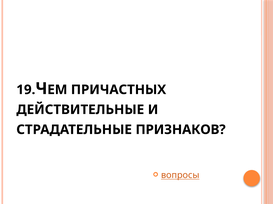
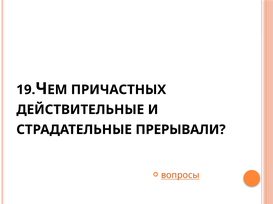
ПРИЗНАКОВ: ПРИЗНАКОВ -> ПРЕРЫВАЛИ
